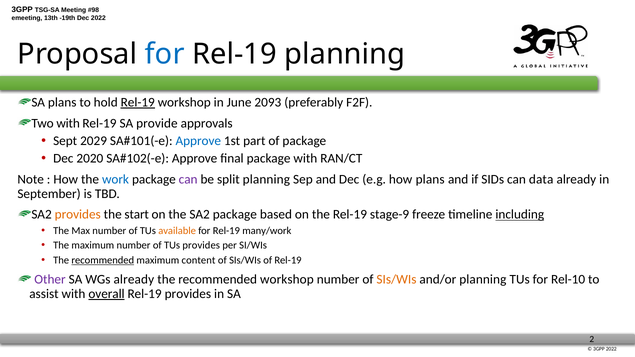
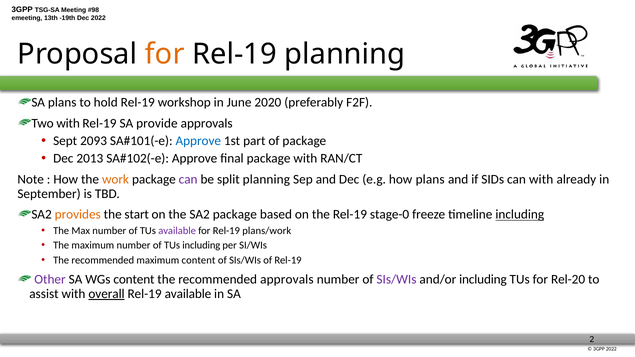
for at (165, 54) colour: blue -> orange
Rel-19 at (138, 102) underline: present -> none
2093: 2093 -> 2020
2029: 2029 -> 2093
2020: 2020 -> 2013
work colour: blue -> orange
can data: data -> with
stage-9: stage-9 -> stage-0
available at (177, 231) colour: orange -> purple
many/work: many/work -> plans/work
TUs provides: provides -> including
recommended at (103, 260) underline: present -> none
WGs already: already -> content
recommended workshop: workshop -> approvals
SIs/WIs at (396, 280) colour: orange -> purple
and/or planning: planning -> including
Rel-10: Rel-10 -> Rel-20
Rel-19 provides: provides -> available
